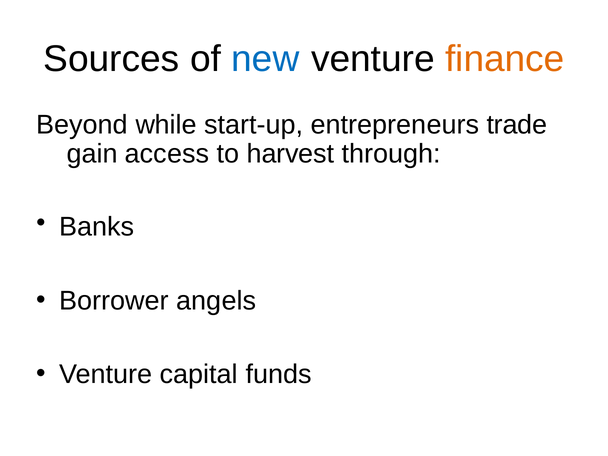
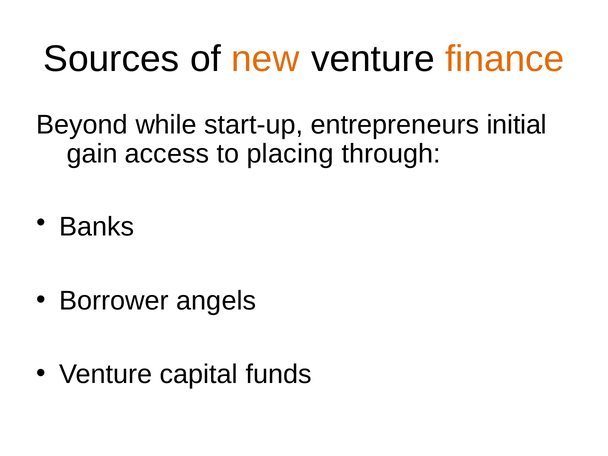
new colour: blue -> orange
trade: trade -> initial
harvest: harvest -> placing
